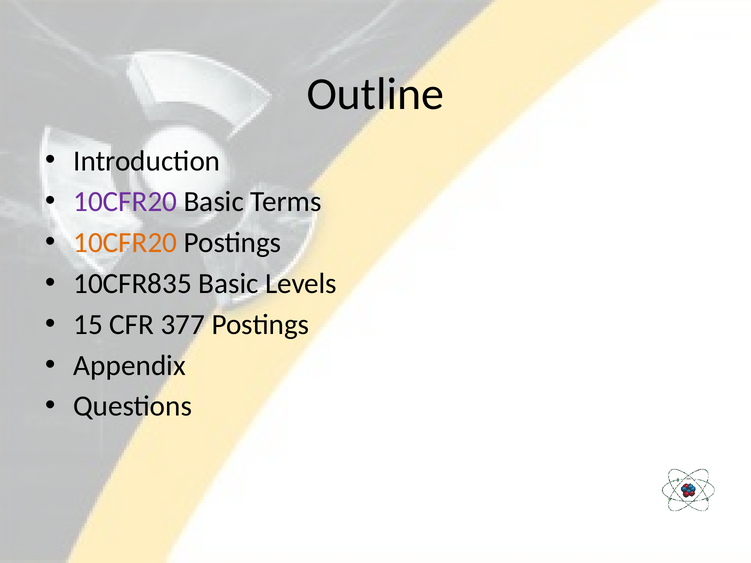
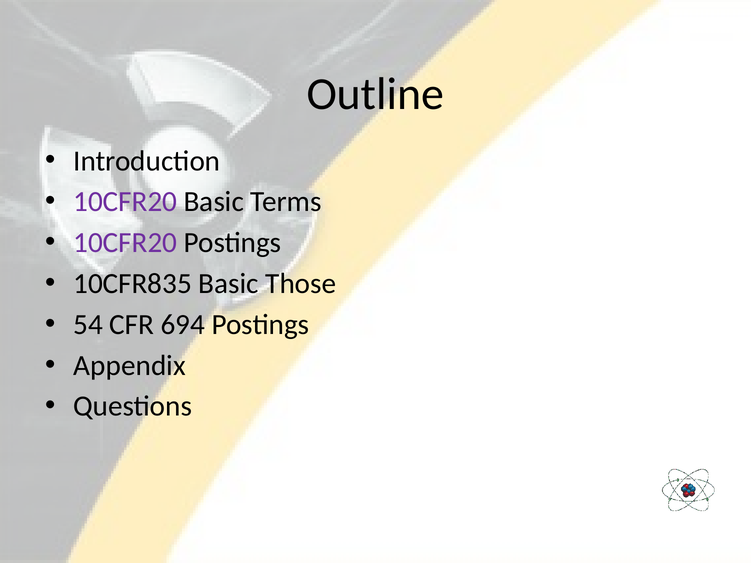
10CFR20 at (125, 243) colour: orange -> purple
Levels: Levels -> Those
15: 15 -> 54
377: 377 -> 694
